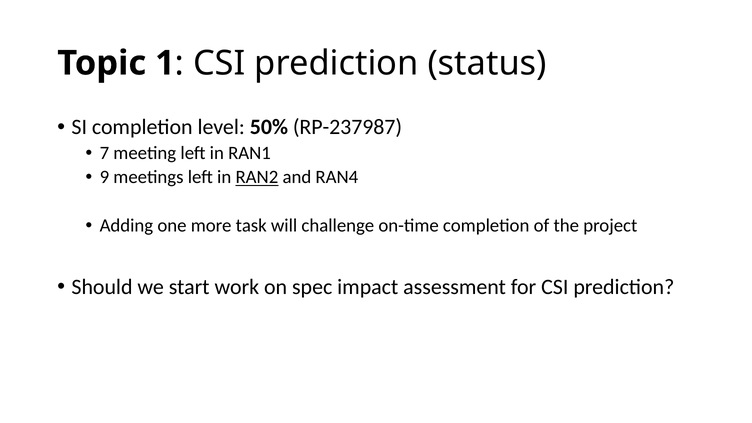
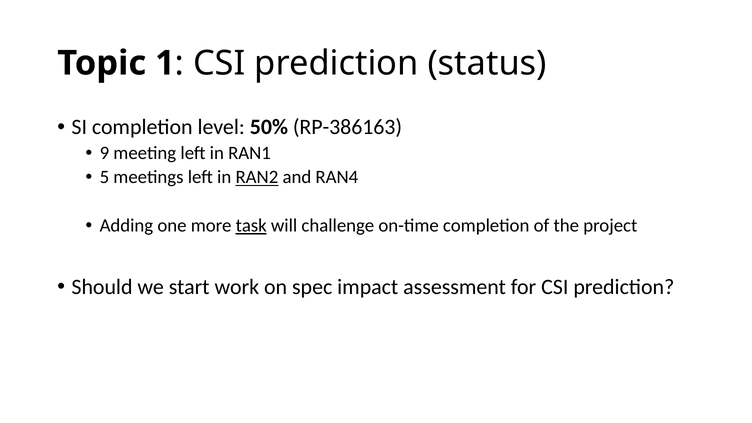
RP-237987: RP-237987 -> RP-386163
7: 7 -> 9
9: 9 -> 5
task underline: none -> present
